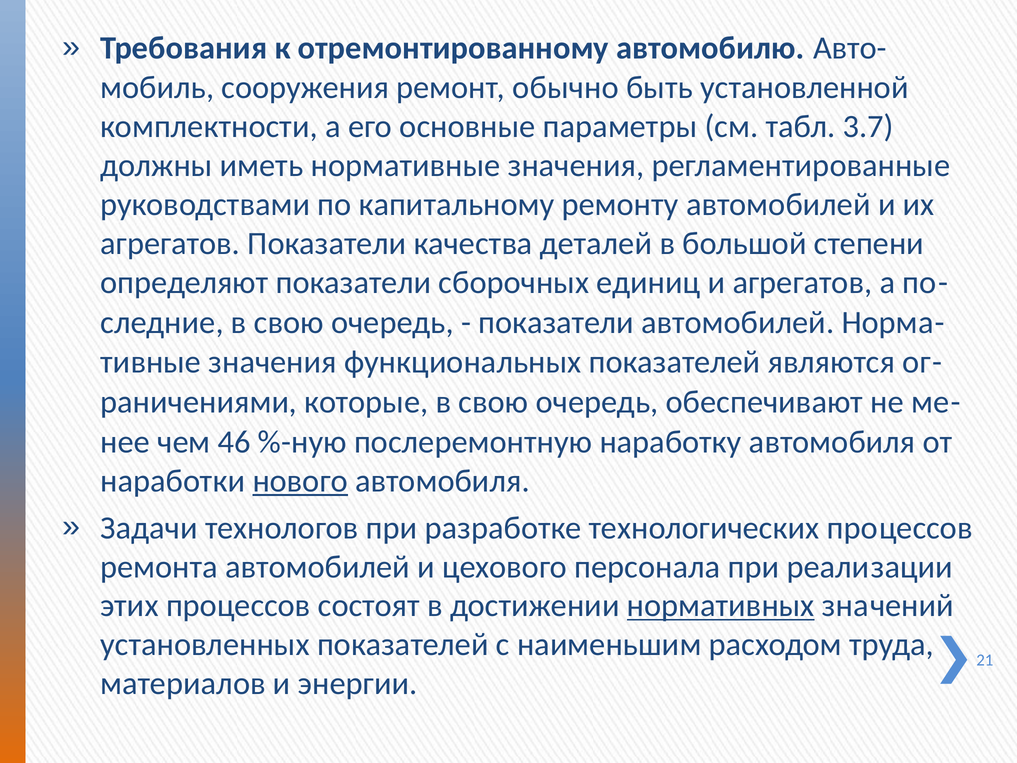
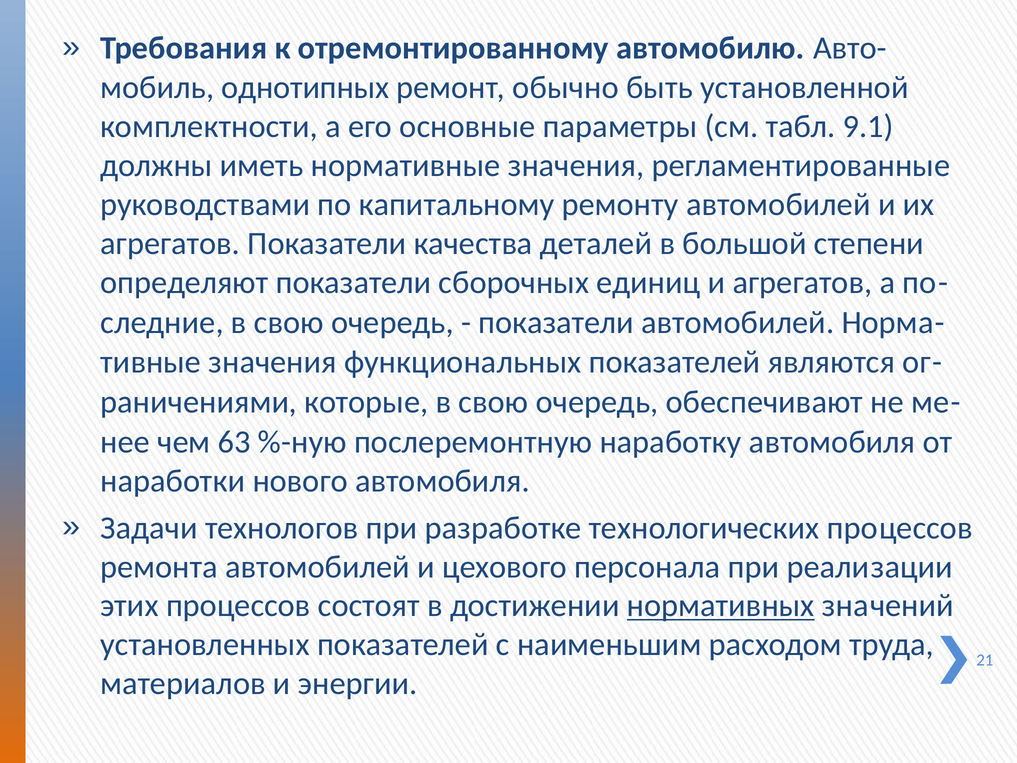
сооружения: сооружения -> однотипных
3.7: 3.7 -> 9.1
46: 46 -> 63
нового underline: present -> none
